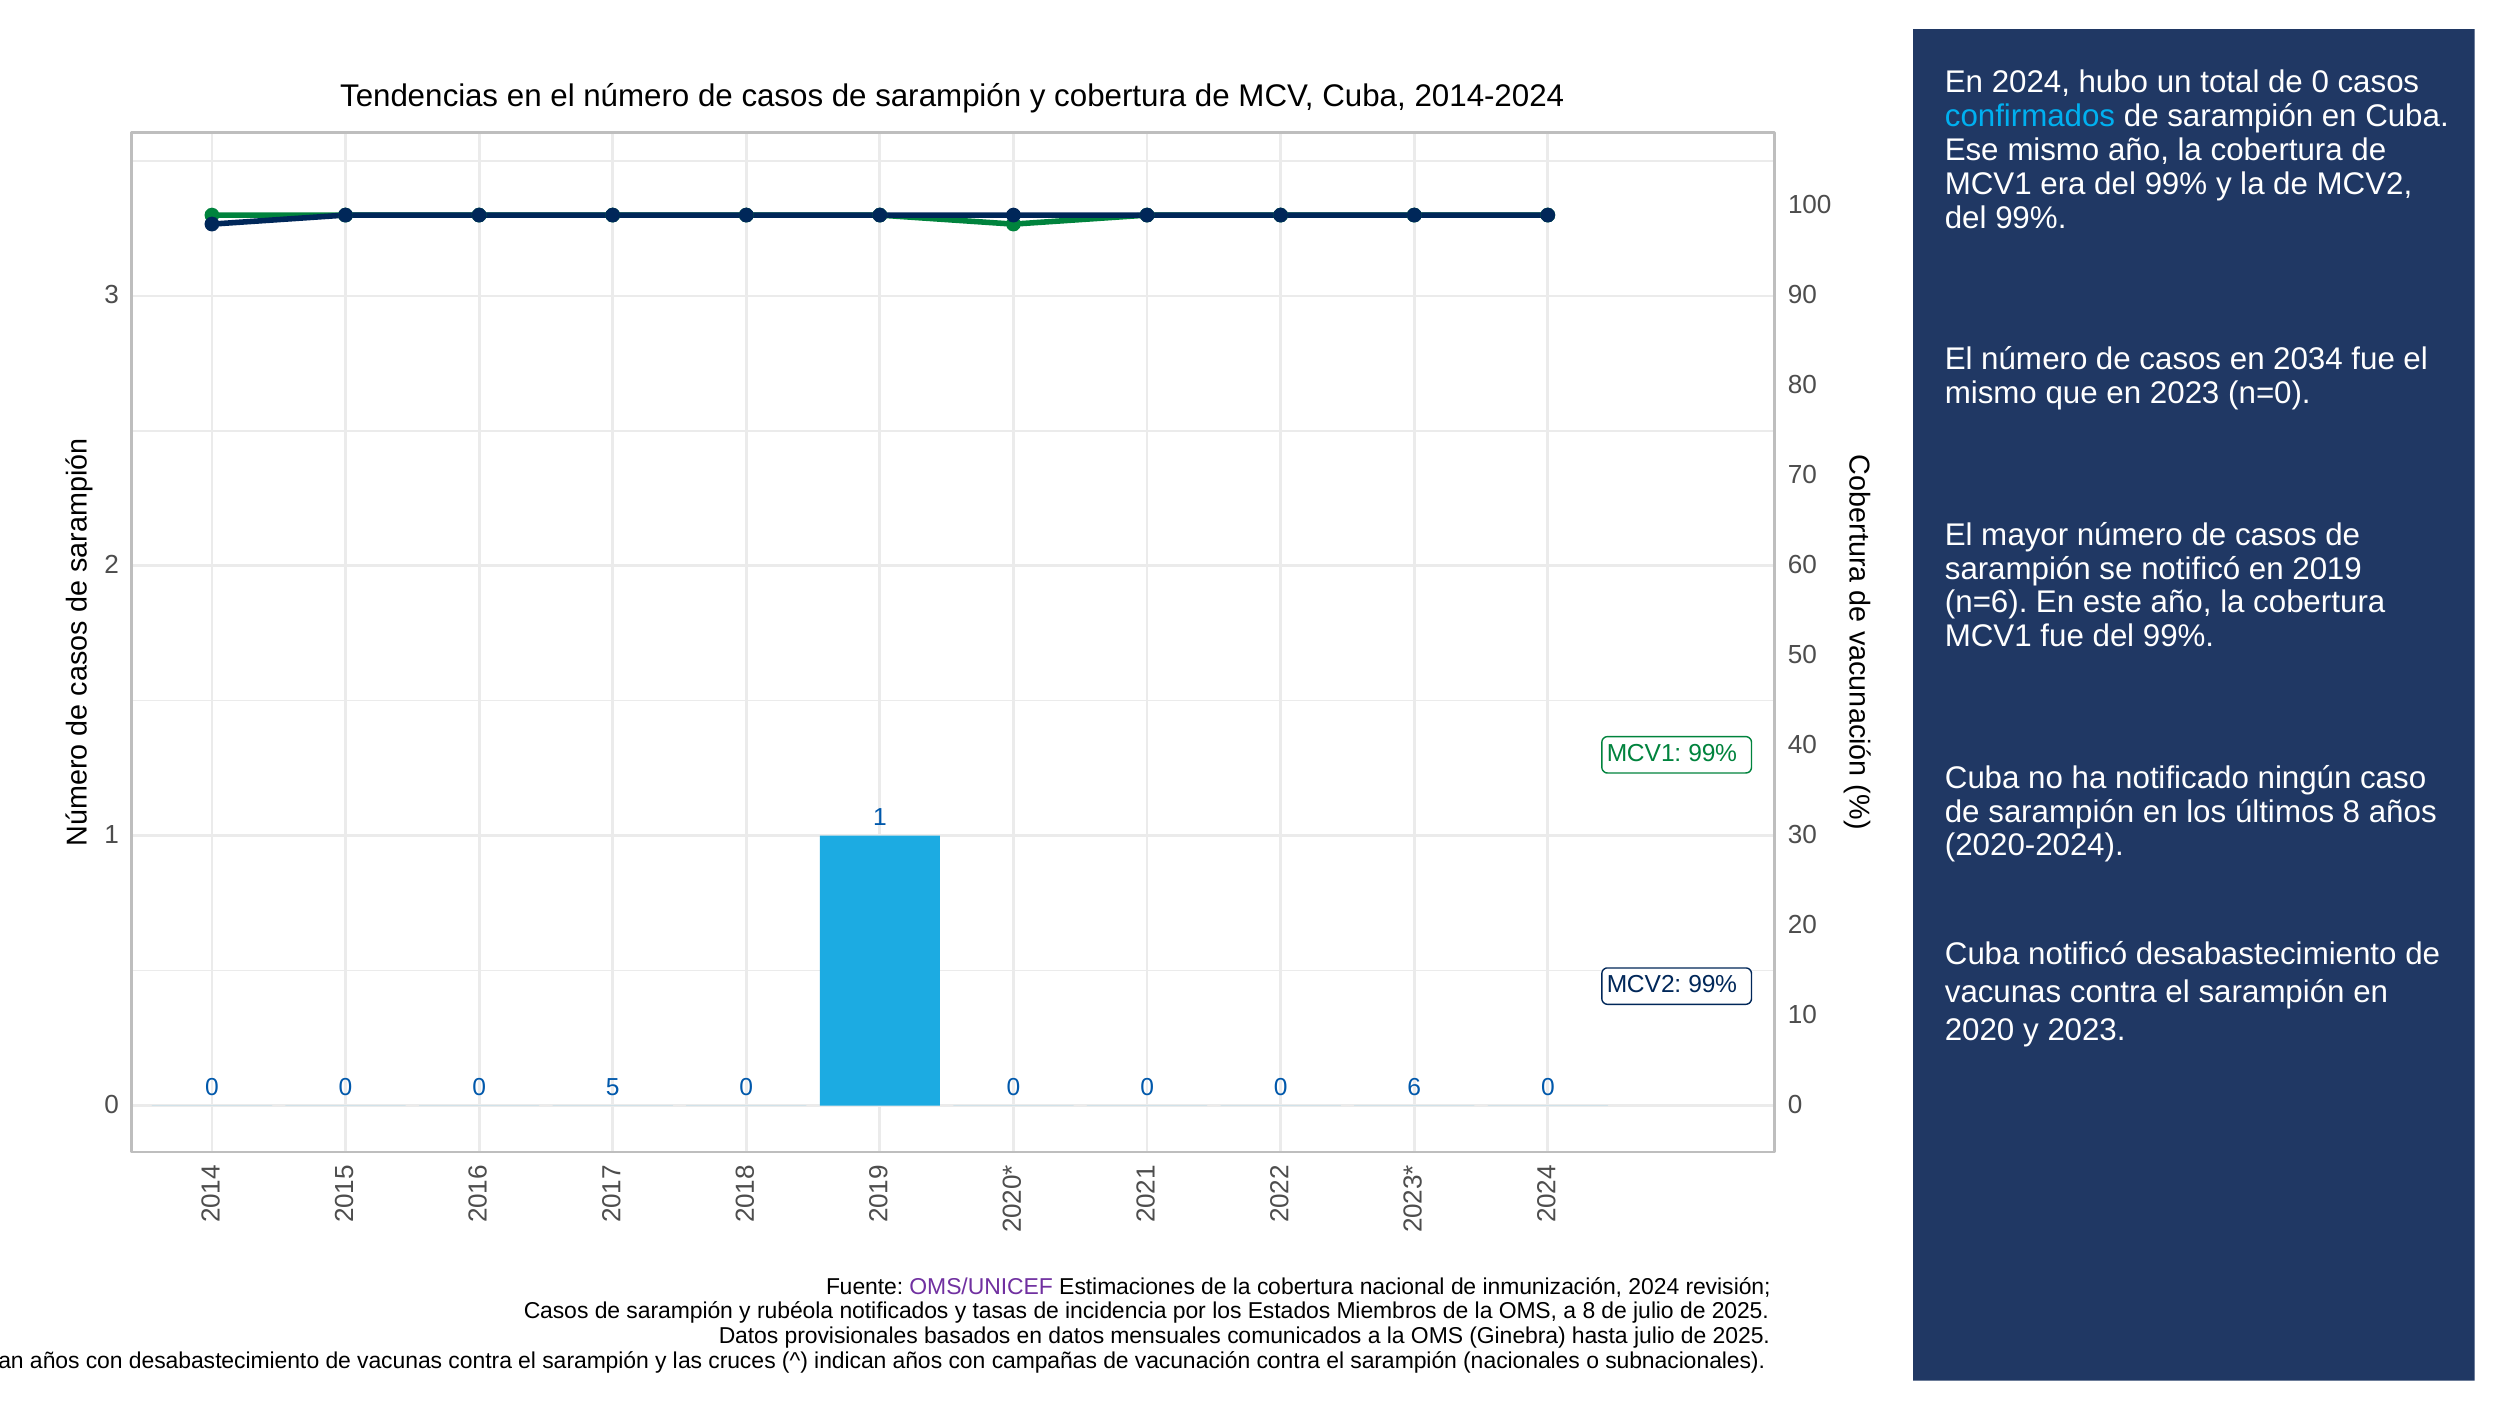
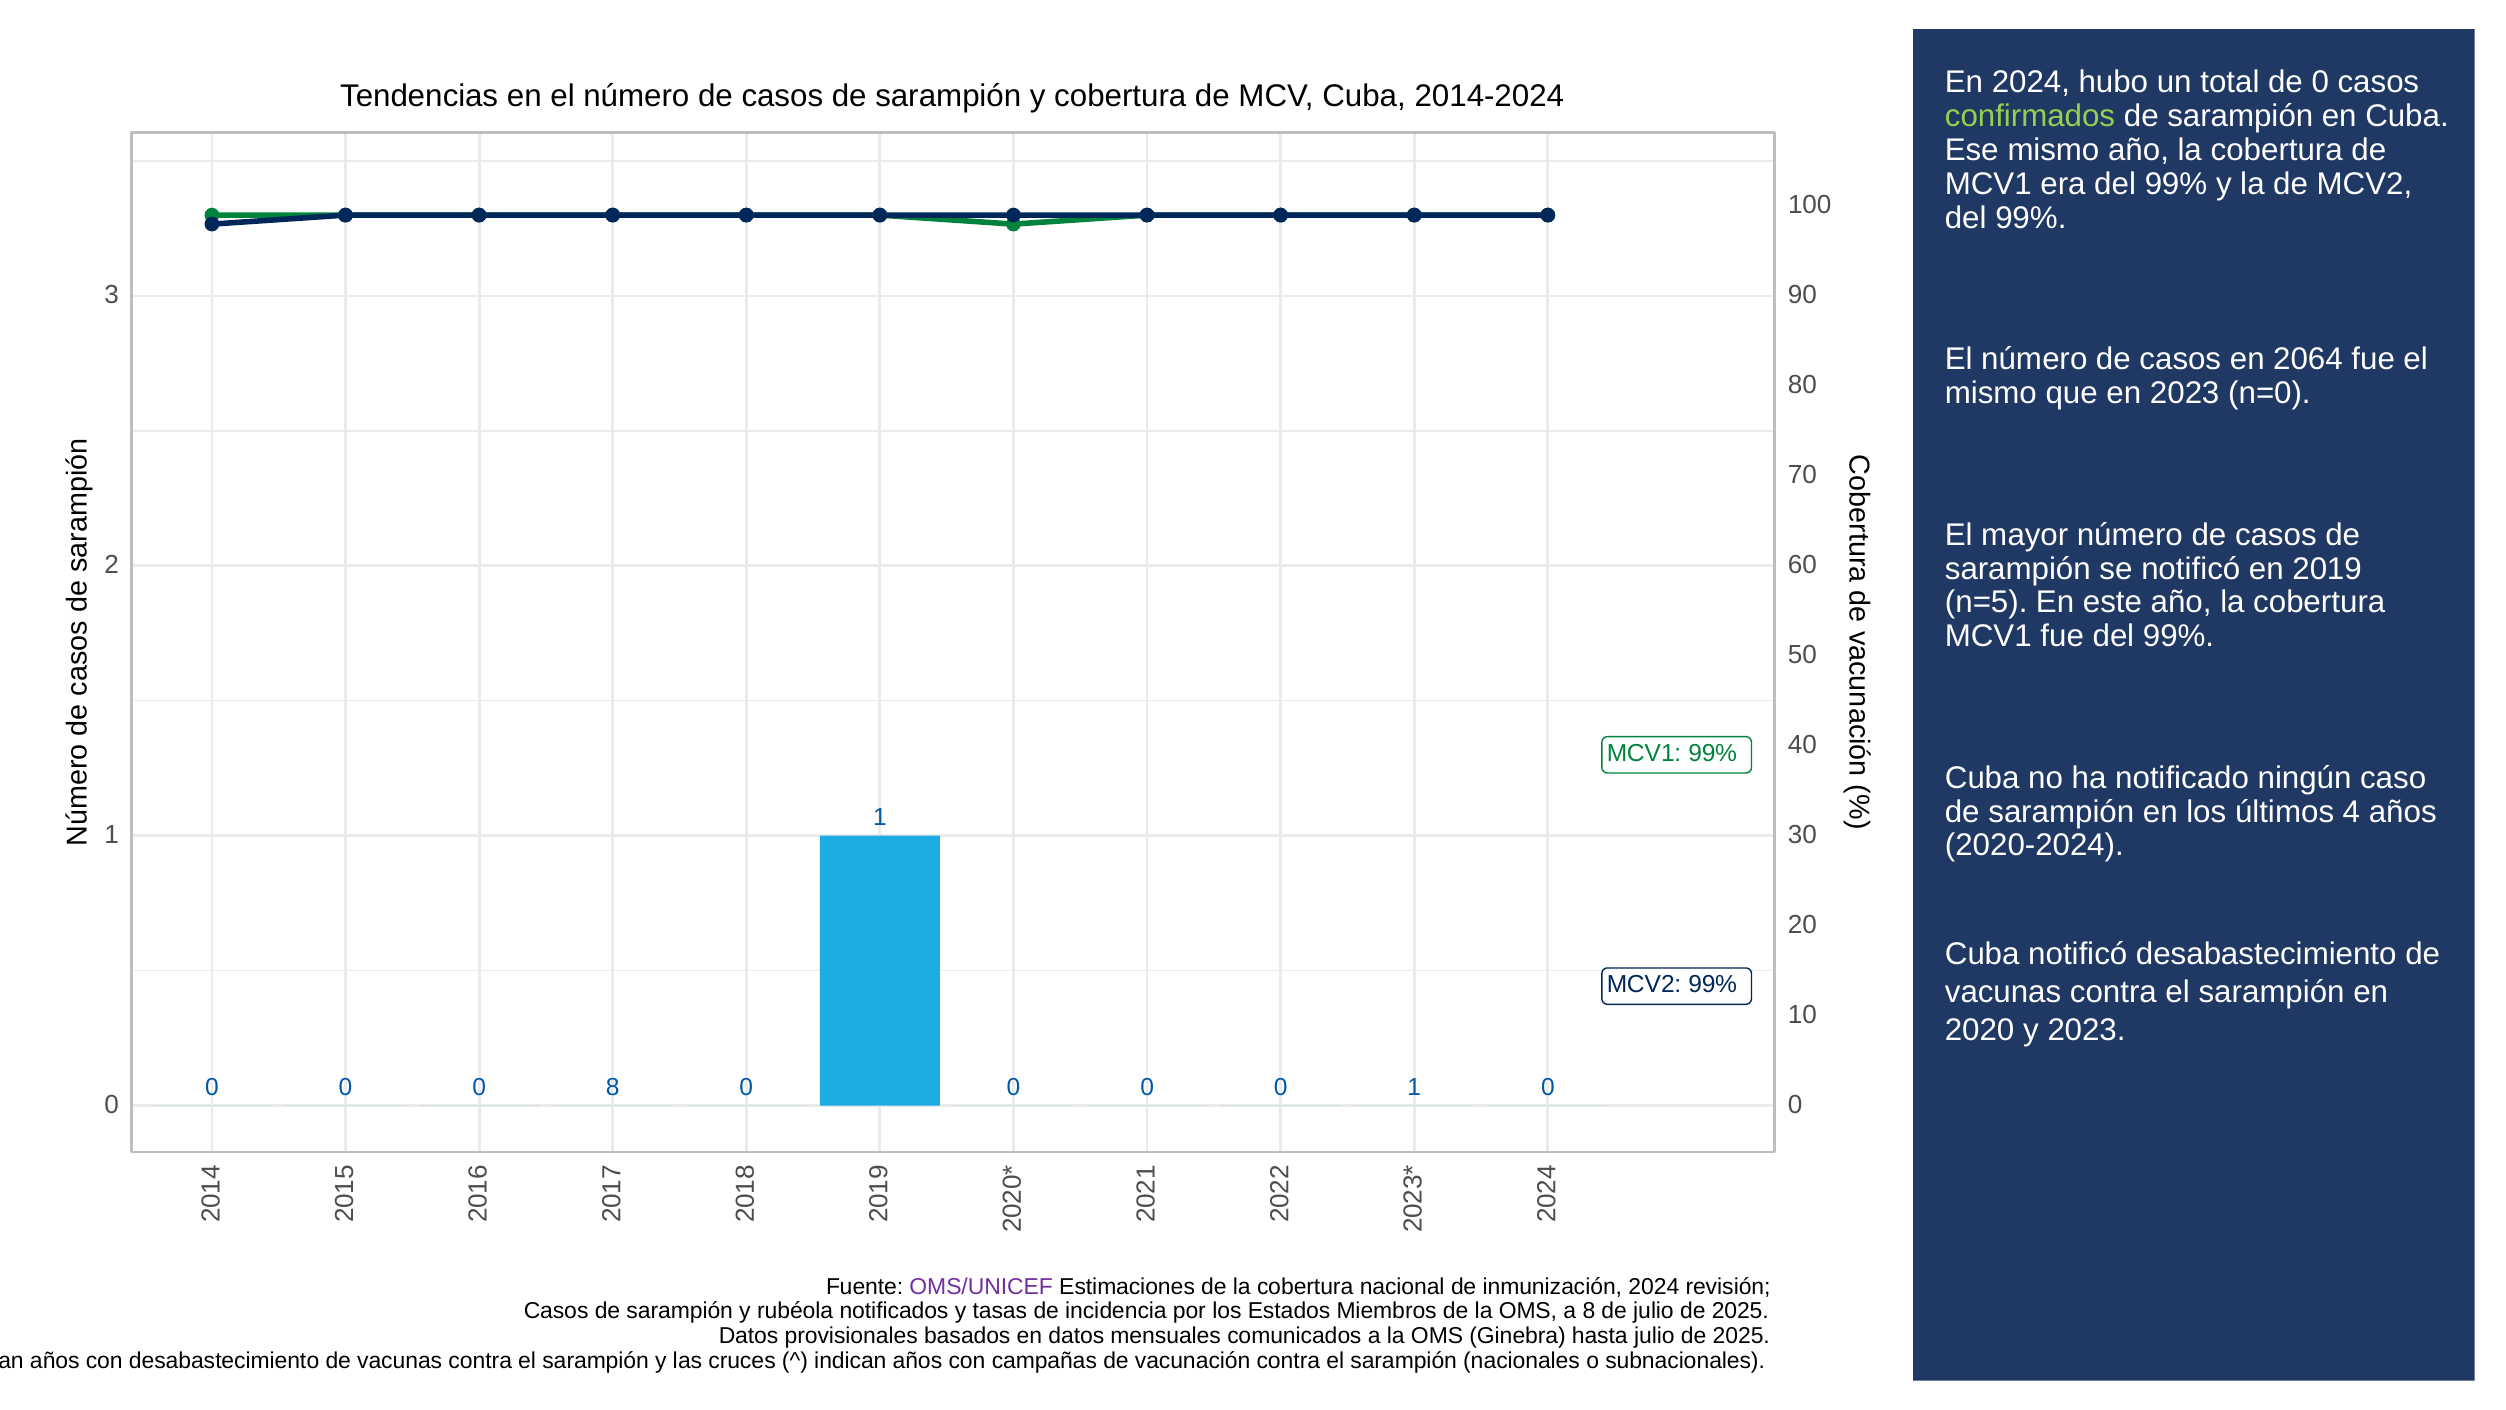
confirmados colour: light blue -> light green
2034: 2034 -> 2064
n=6: n=6 -> n=5
últimos 8: 8 -> 4
0 5: 5 -> 8
0 0 6: 6 -> 1
